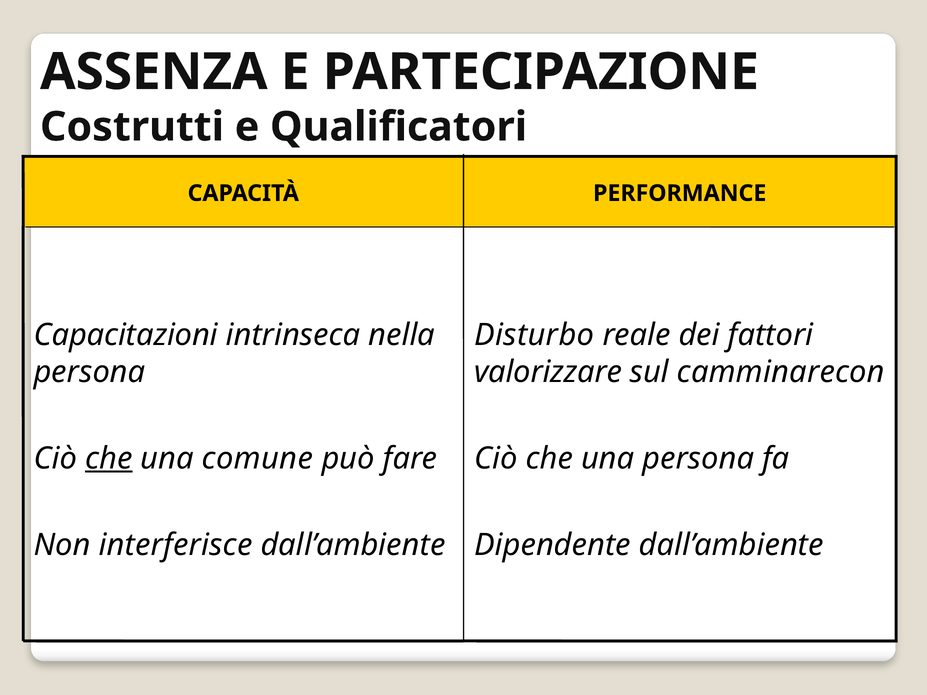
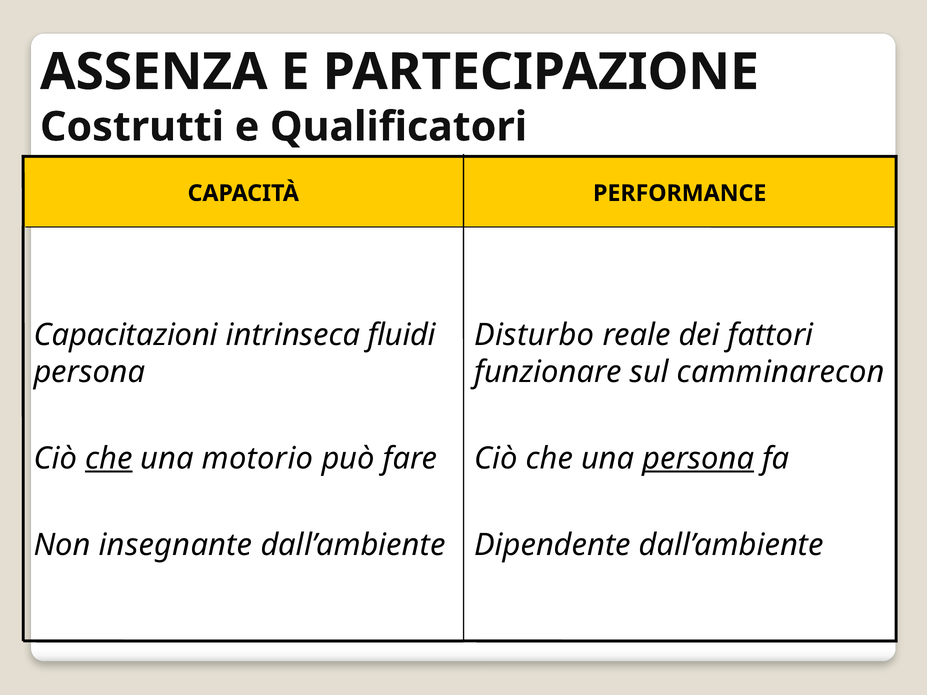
nella: nella -> fluidi
valorizzare: valorizzare -> funzionare
comune: comune -> motorio
persona at (698, 459) underline: none -> present
interferisce: interferisce -> insegnante
